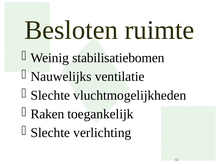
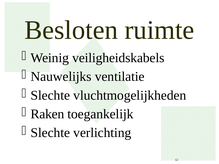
stabilisatiebomen: stabilisatiebomen -> veiligheidskabels
